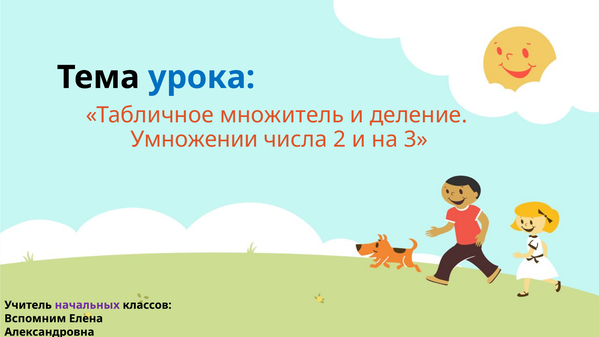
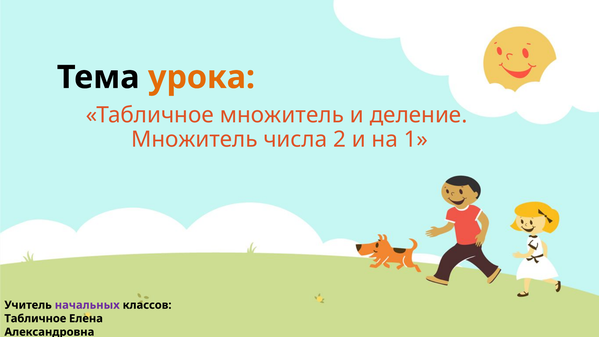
урока colour: blue -> orange
Умножении at (194, 139): Умножении -> Множитель
3: 3 -> 1
Вспомним at (35, 318): Вспомним -> Табличное
